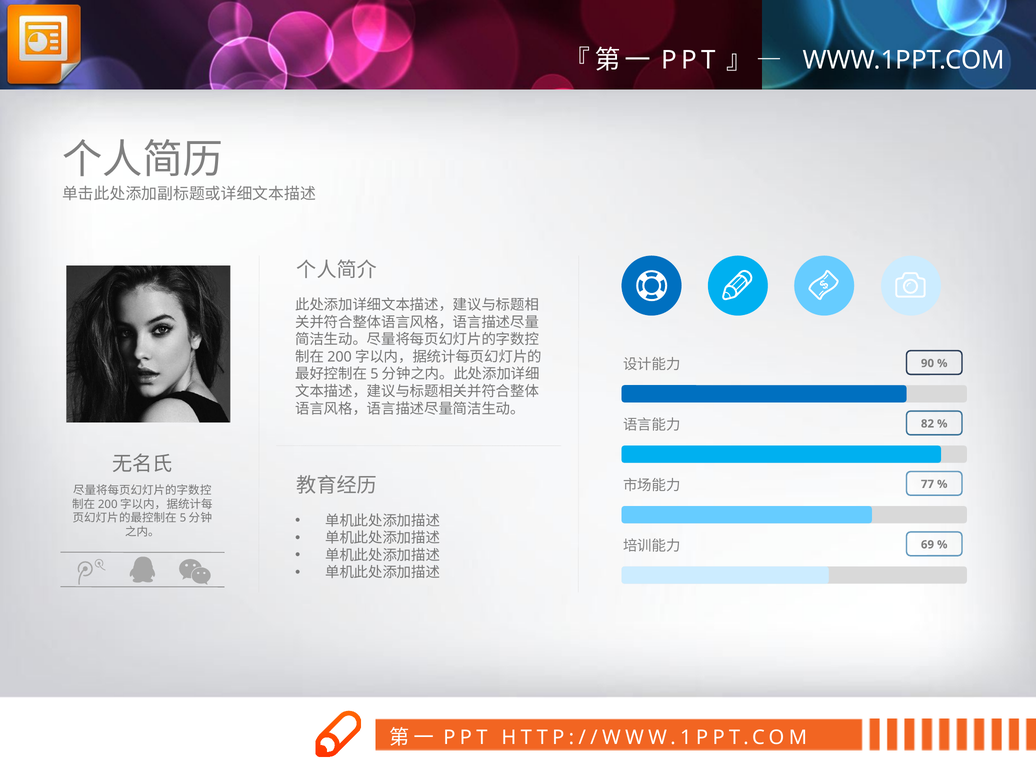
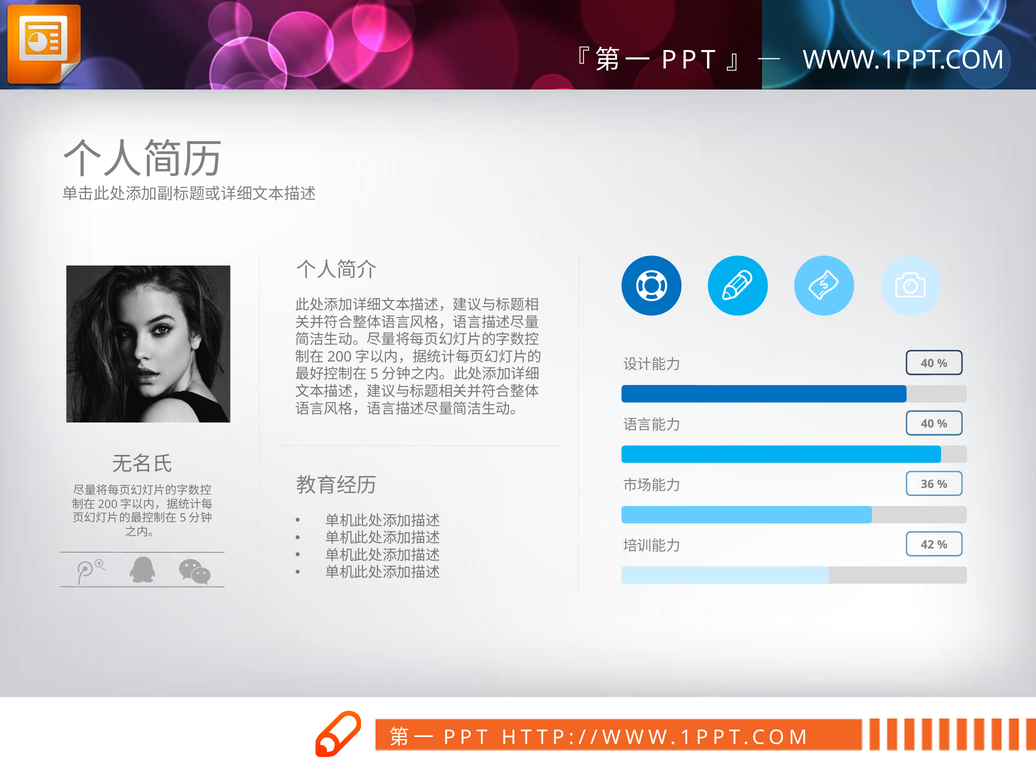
90 at (927, 363): 90 -> 40
82 at (927, 424): 82 -> 40
77: 77 -> 36
69: 69 -> 42
